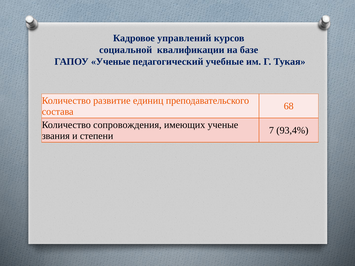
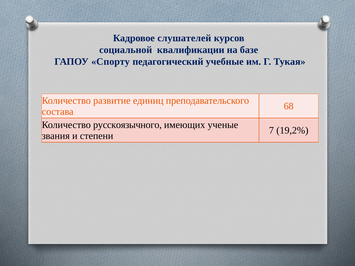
управлений: управлений -> слушателей
ГАПОУ Ученые: Ученые -> Спорту
сопровождения: сопровождения -> русскоязычного
93,4%: 93,4% -> 19,2%
